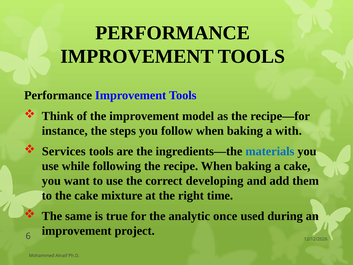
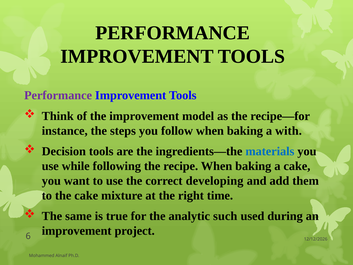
Performance at (58, 95) colour: black -> purple
Services: Services -> Decision
once: once -> such
